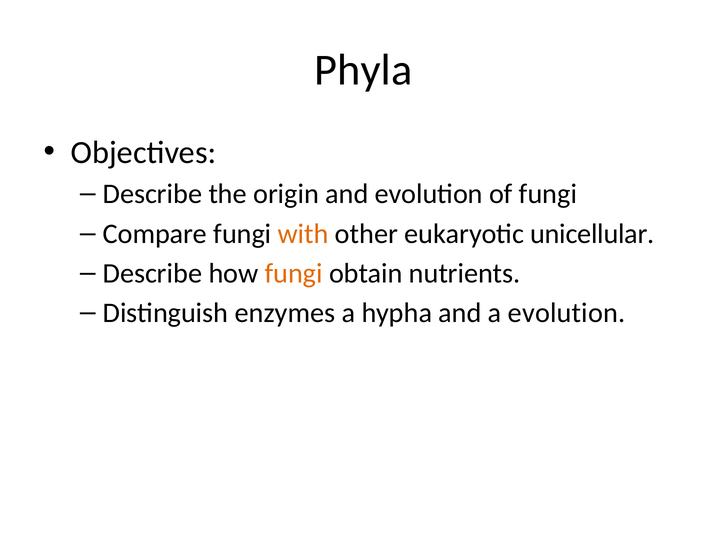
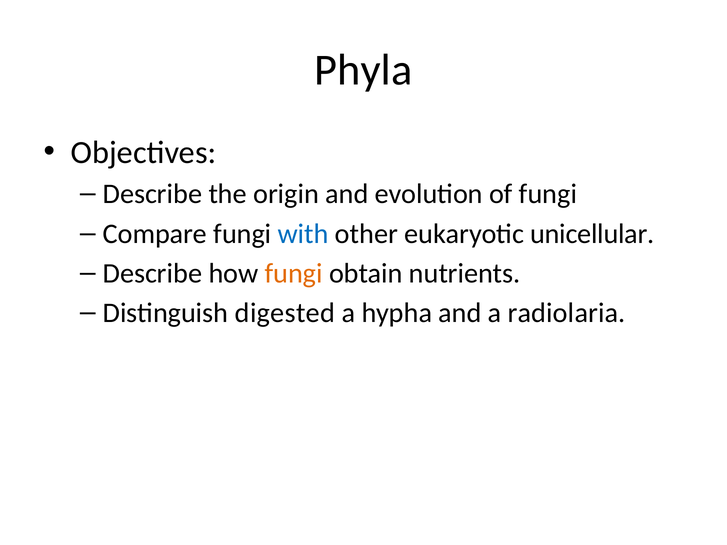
with colour: orange -> blue
enzymes: enzymes -> digested
a evolution: evolution -> radiolaria
